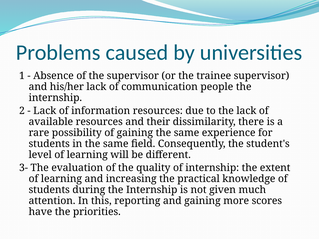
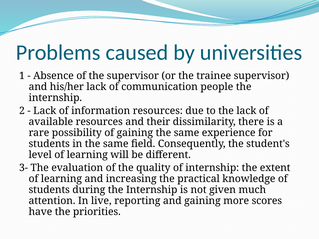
this: this -> live
